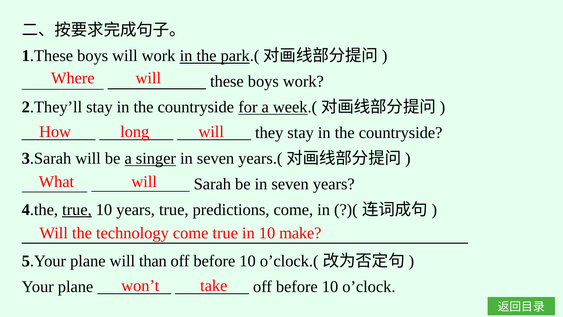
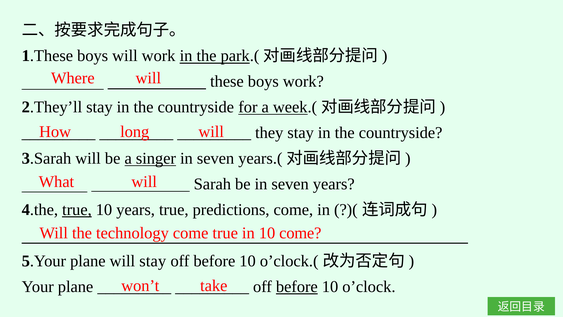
10 make: make -> come
will than: than -> stay
before at (297, 286) underline: none -> present
